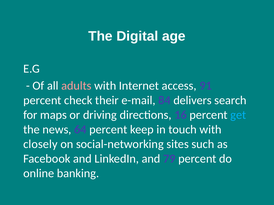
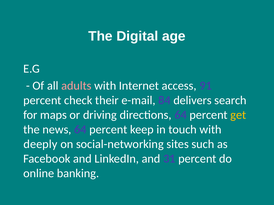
directions 16: 16 -> 64
get colour: light blue -> yellow
closely: closely -> deeply
79: 79 -> 31
